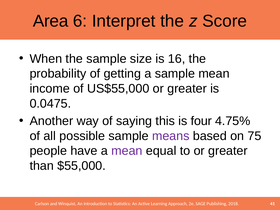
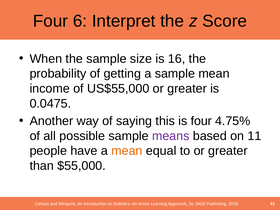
Area at (51, 21): Area -> Four
75: 75 -> 11
mean at (127, 151) colour: purple -> orange
